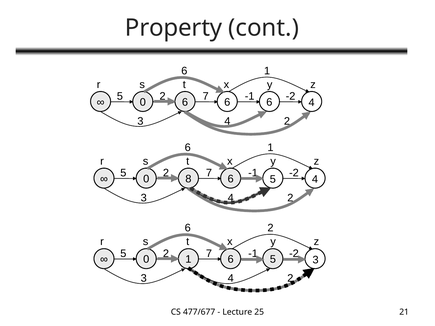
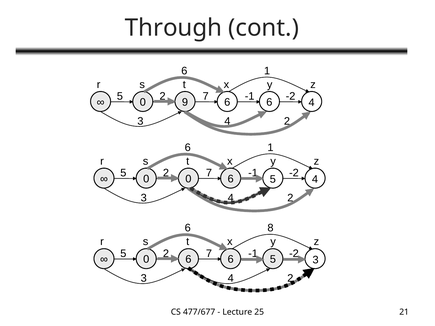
Property: Property -> Through
6 at (185, 102): 6 -> 9
8 at (188, 179): 8 -> 0
6 2: 2 -> 8
1 at (188, 260): 1 -> 6
